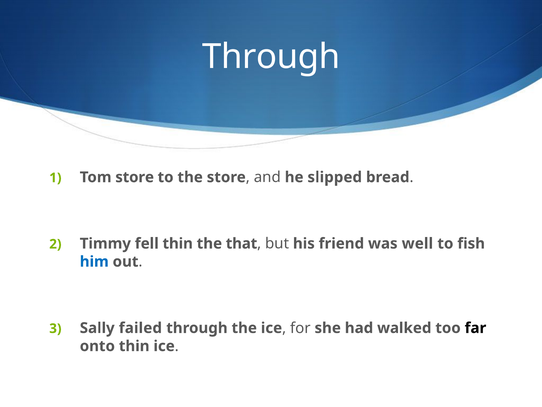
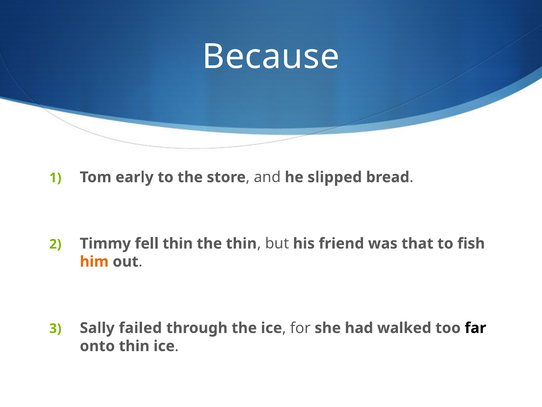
Through at (271, 57): Through -> Because
Tom store: store -> early
the that: that -> thin
well: well -> that
him colour: blue -> orange
